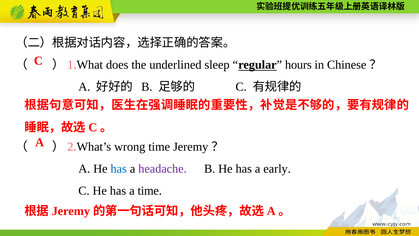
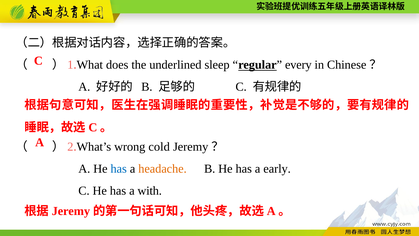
hours: hours -> every
wrong time: time -> cold
headache colour: purple -> orange
a time: time -> with
